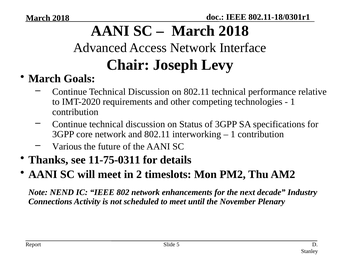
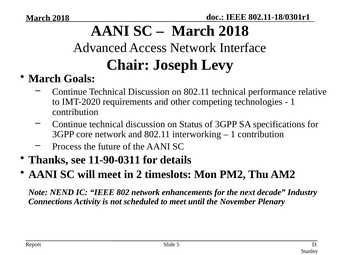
Various: Various -> Process
11-75-0311: 11-75-0311 -> 11-90-0311
